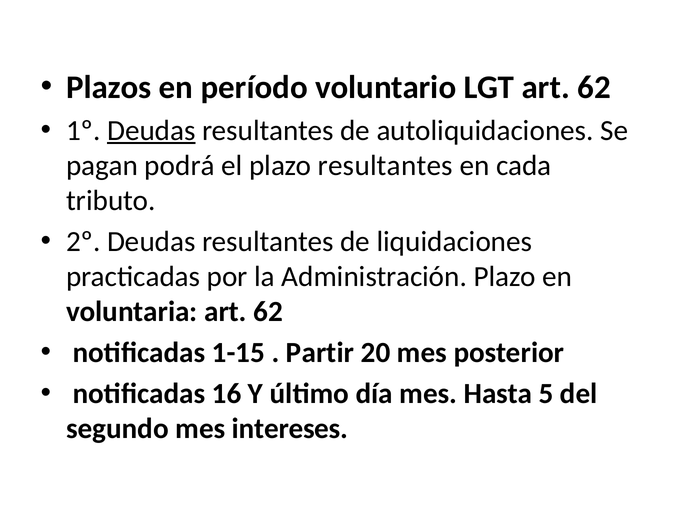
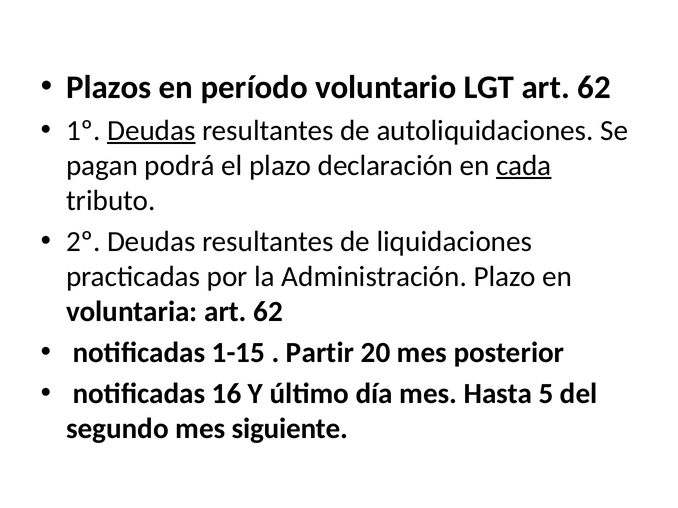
plazo resultantes: resultantes -> declaración
cada underline: none -> present
intereses: intereses -> siguiente
